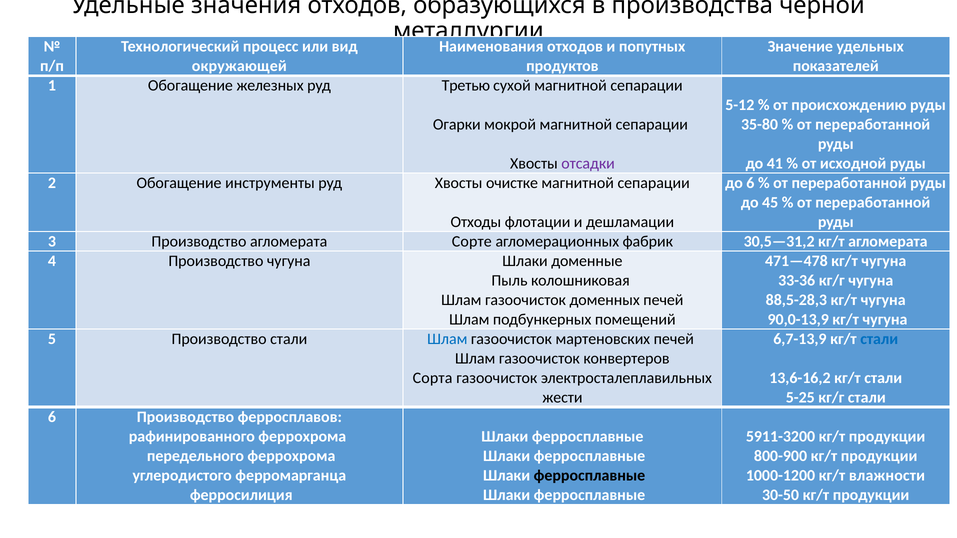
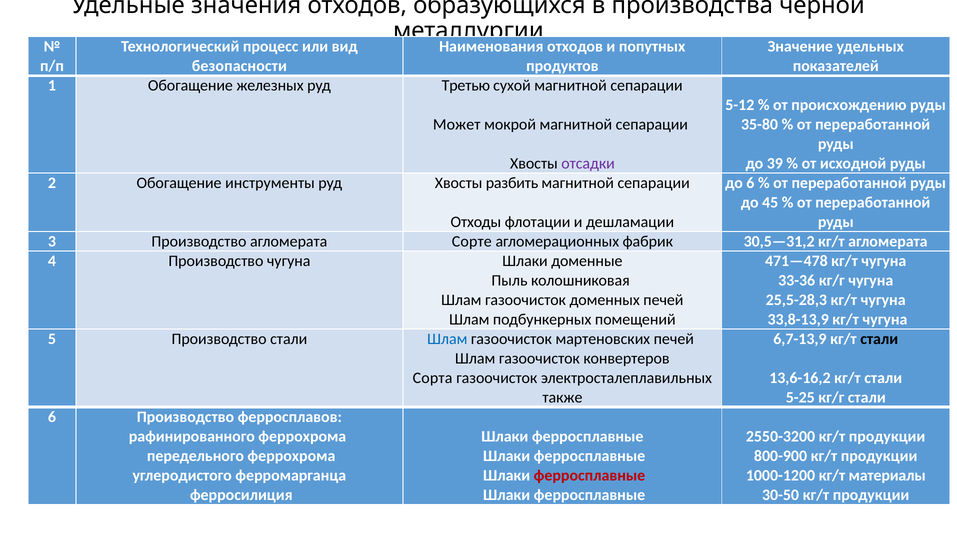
окружающей: окружающей -> безопасности
Огарки: Огарки -> Может
41: 41 -> 39
очистке: очистке -> разбить
88,5-28,3: 88,5-28,3 -> 25,5-28,3
90,0-13,9: 90,0-13,9 -> 33,8-13,9
стали at (879, 339) colour: blue -> black
жести: жести -> также
5911-3200: 5911-3200 -> 2550-3200
ферросплавные at (589, 476) colour: black -> red
влажности: влажности -> материалы
